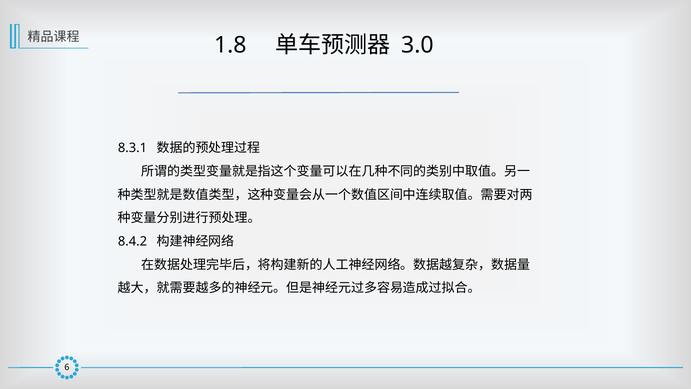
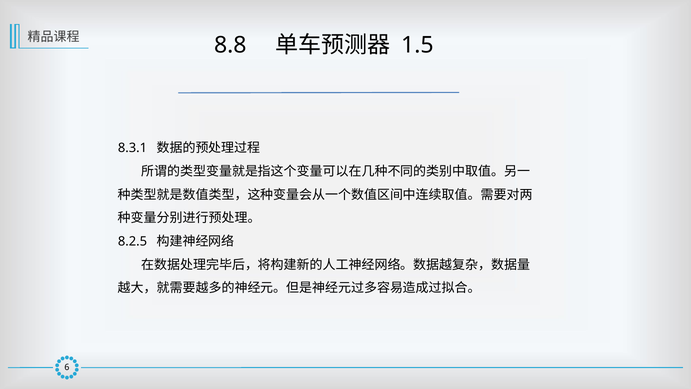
1.8: 1.8 -> 8.8
3.0: 3.0 -> 1.5
8.4.2: 8.4.2 -> 8.2.5
